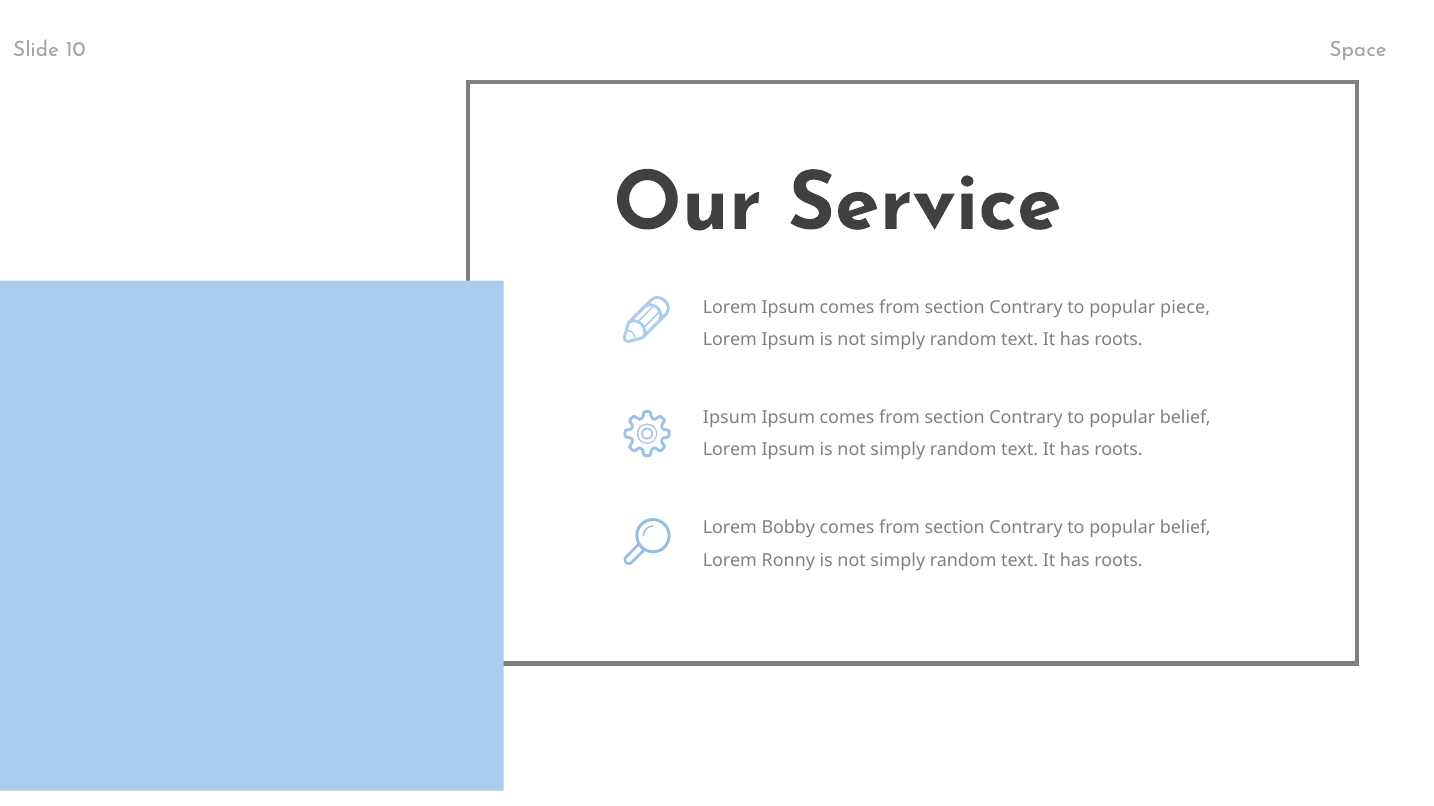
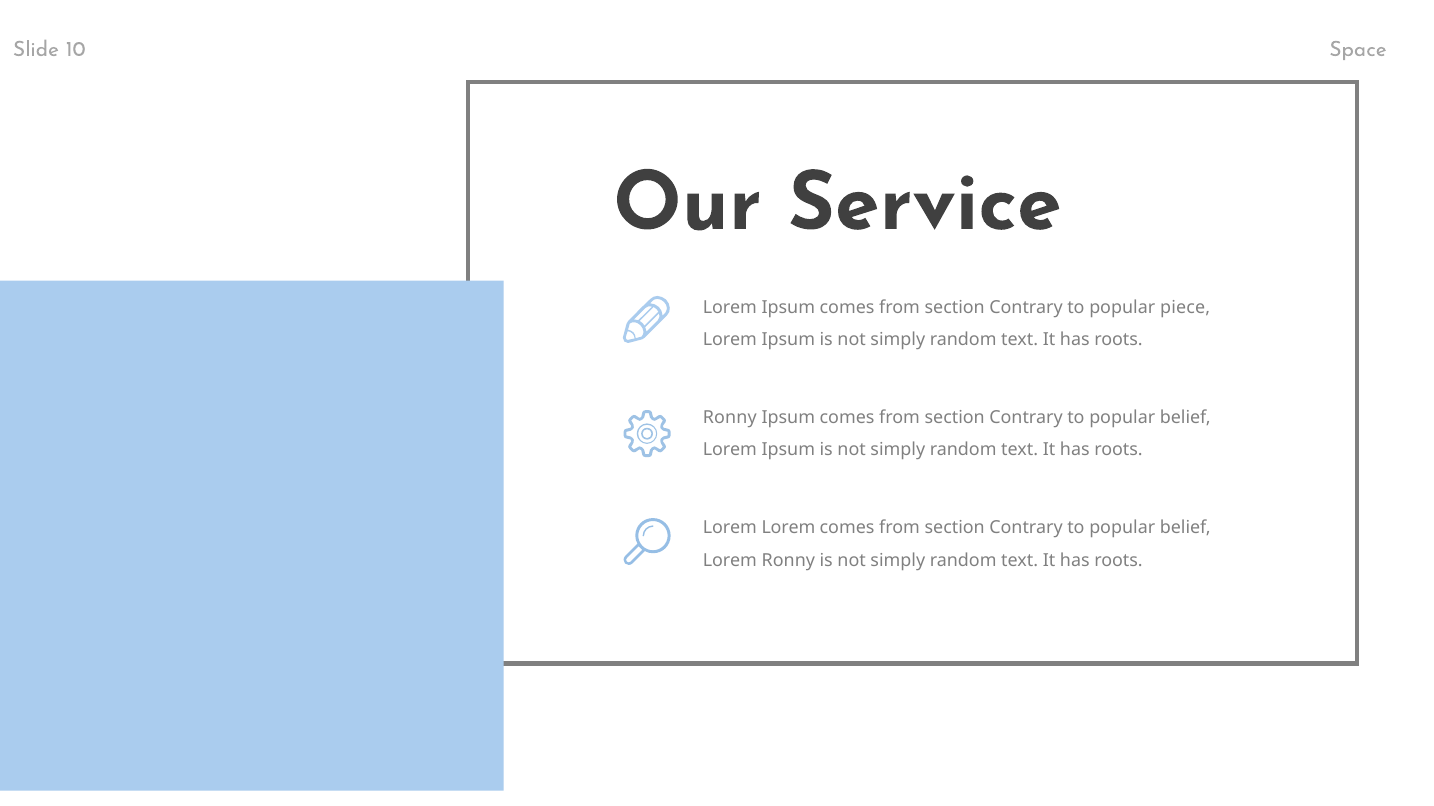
Ipsum at (730, 418): Ipsum -> Ronny
Lorem Bobby: Bobby -> Lorem
